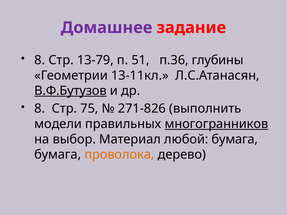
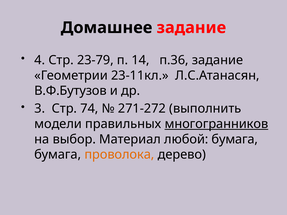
Домашнее colour: purple -> black
8 at (40, 60): 8 -> 4
13-79: 13-79 -> 23-79
51: 51 -> 14
п.36 глубины: глубины -> задание
13-11кл: 13-11кл -> 23-11кл
В.Ф.Бутузов underline: present -> none
8 at (40, 109): 8 -> 3
75: 75 -> 74
271-826: 271-826 -> 271-272
